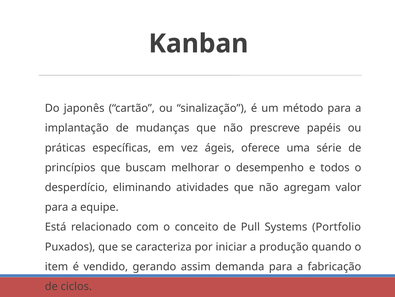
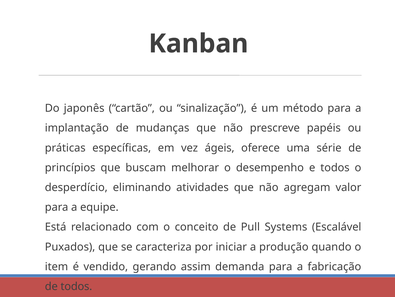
Portfolio: Portfolio -> Escalável
de ciclos: ciclos -> todos
